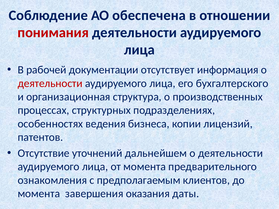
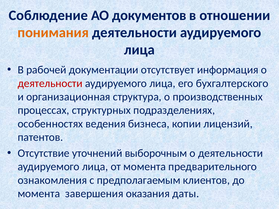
обеспечена: обеспечена -> документов
понимания colour: red -> orange
дальнейшем: дальнейшем -> выборочным
